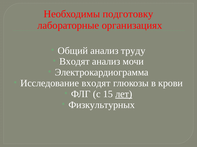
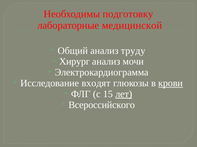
организациях: организациях -> медицинской
Входят at (75, 62): Входят -> Хирург
крови underline: none -> present
Физкультурных: Физкультурных -> Всероссийского
